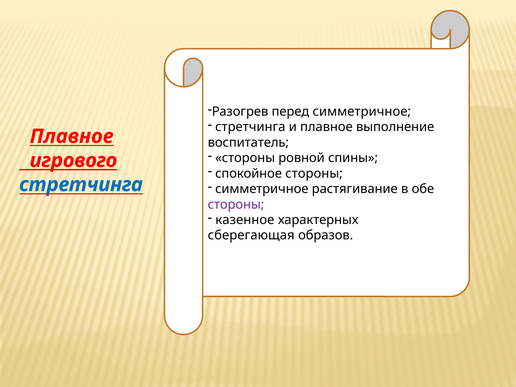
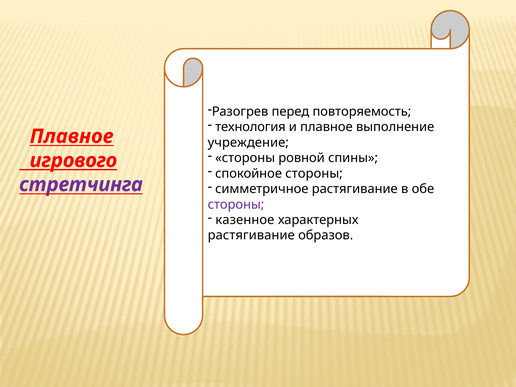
перед симметричное: симметричное -> повторяемость
стретчинга at (250, 127): стретчинга -> технология
воспитатель: воспитатель -> учреждение
стретчинга at (81, 185) colour: blue -> purple
сберегающая at (251, 235): сберегающая -> растягивание
